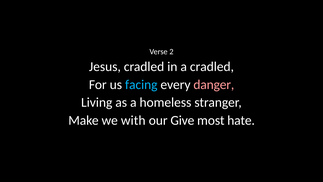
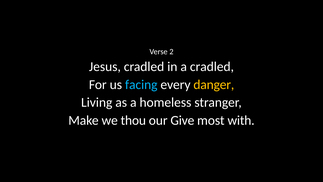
danger colour: pink -> yellow
with: with -> thou
hate: hate -> with
